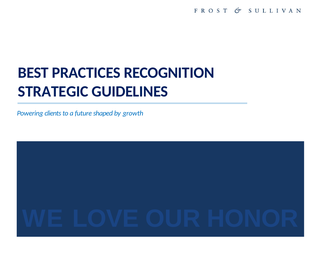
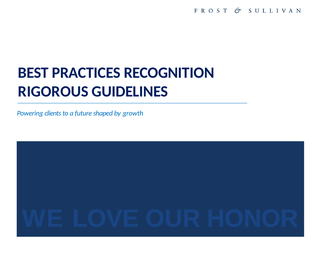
STRATEGIC: STRATEGIC -> RIGOROUS
